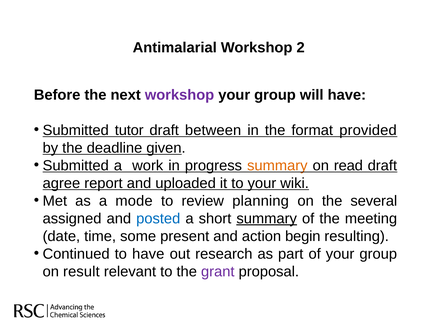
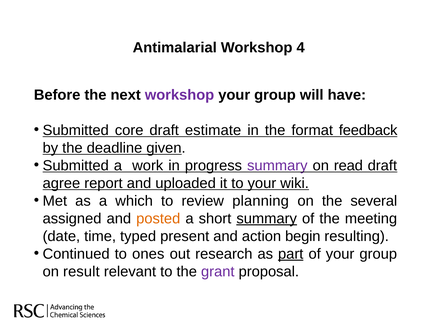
2: 2 -> 4
tutor: tutor -> core
between: between -> estimate
provided: provided -> feedback
summary at (277, 165) colour: orange -> purple
mode: mode -> which
posted colour: blue -> orange
some: some -> typed
to have: have -> ones
part underline: none -> present
